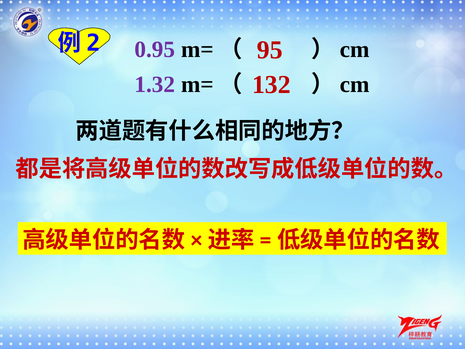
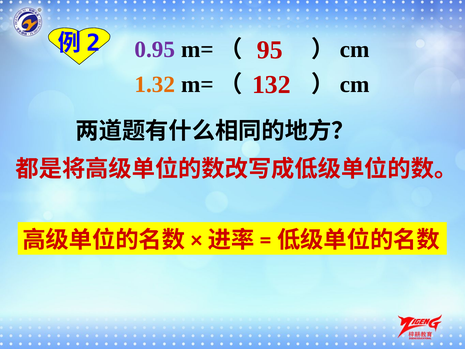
1.32 colour: purple -> orange
